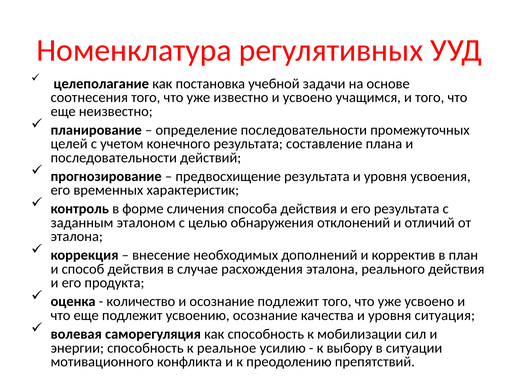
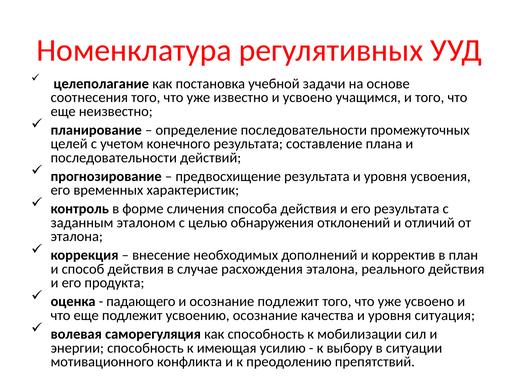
количество: количество -> падающего
реальное: реальное -> имеющая
